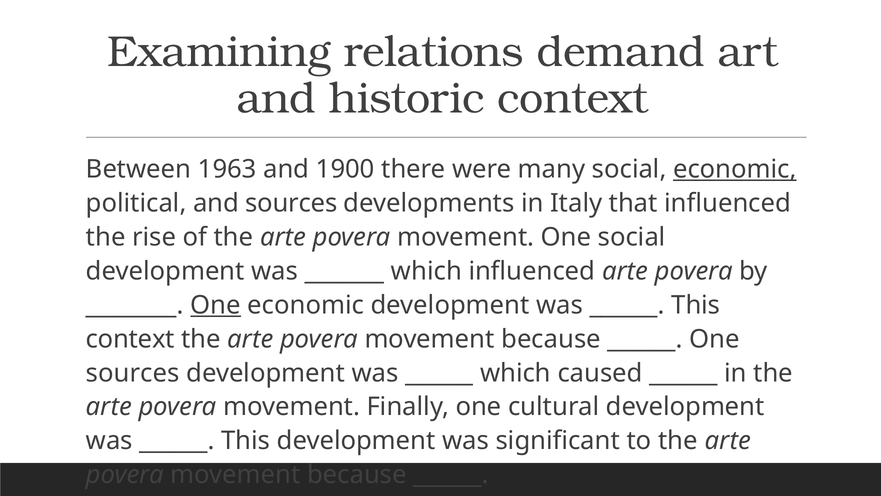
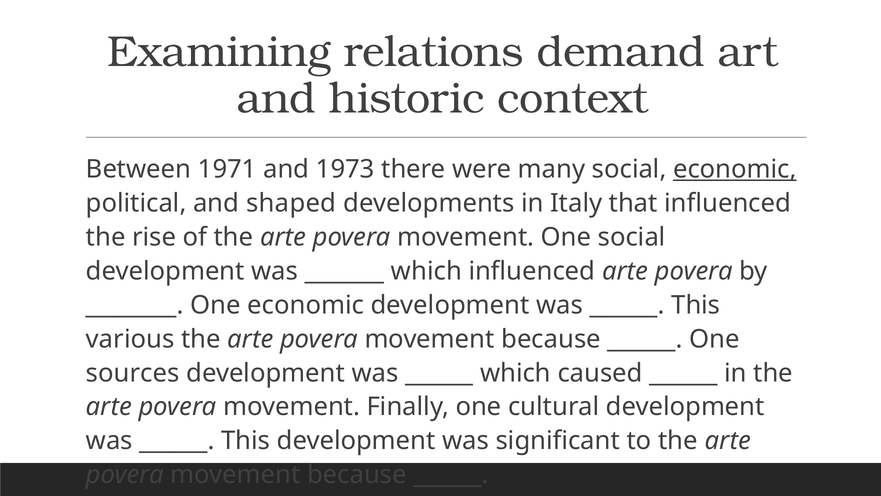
1963: 1963 -> 1971
1900: 1900 -> 1973
and sources: sources -> shaped
One at (216, 305) underline: present -> none
context at (130, 339): context -> various
